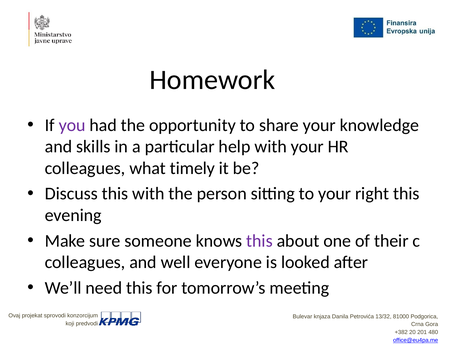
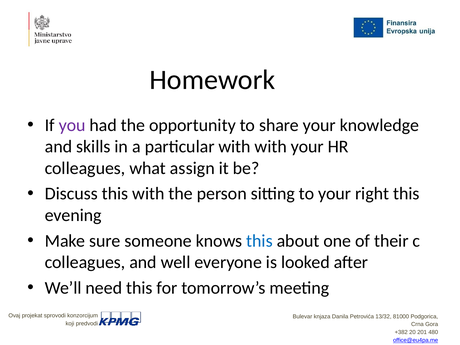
particular help: help -> with
timely: timely -> assign
this at (260, 241) colour: purple -> blue
